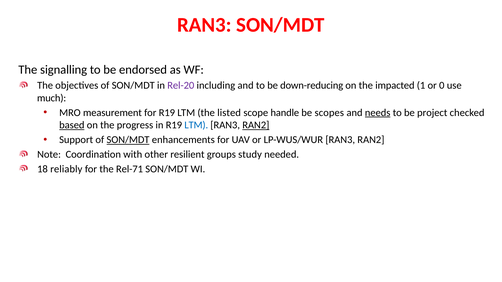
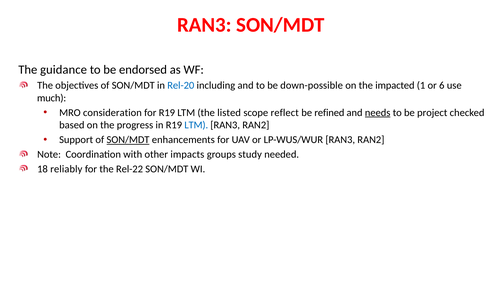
signalling: signalling -> guidance
Rel-20 colour: purple -> blue
down-reducing: down-reducing -> down-possible
0: 0 -> 6
measurement: measurement -> consideration
handle: handle -> reflect
scopes: scopes -> refined
based underline: present -> none
RAN2 at (256, 125) underline: present -> none
resilient: resilient -> impacts
Rel-71: Rel-71 -> Rel-22
